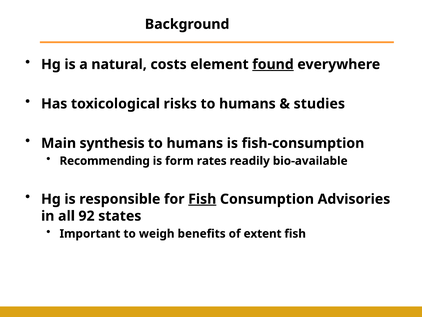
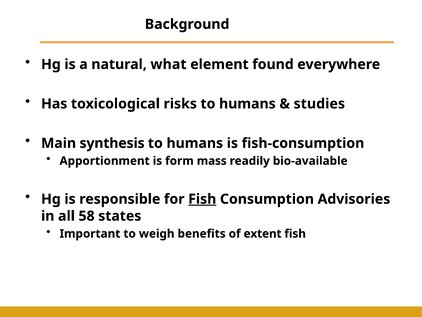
costs: costs -> what
found underline: present -> none
Recommending: Recommending -> Apportionment
rates: rates -> mass
92: 92 -> 58
